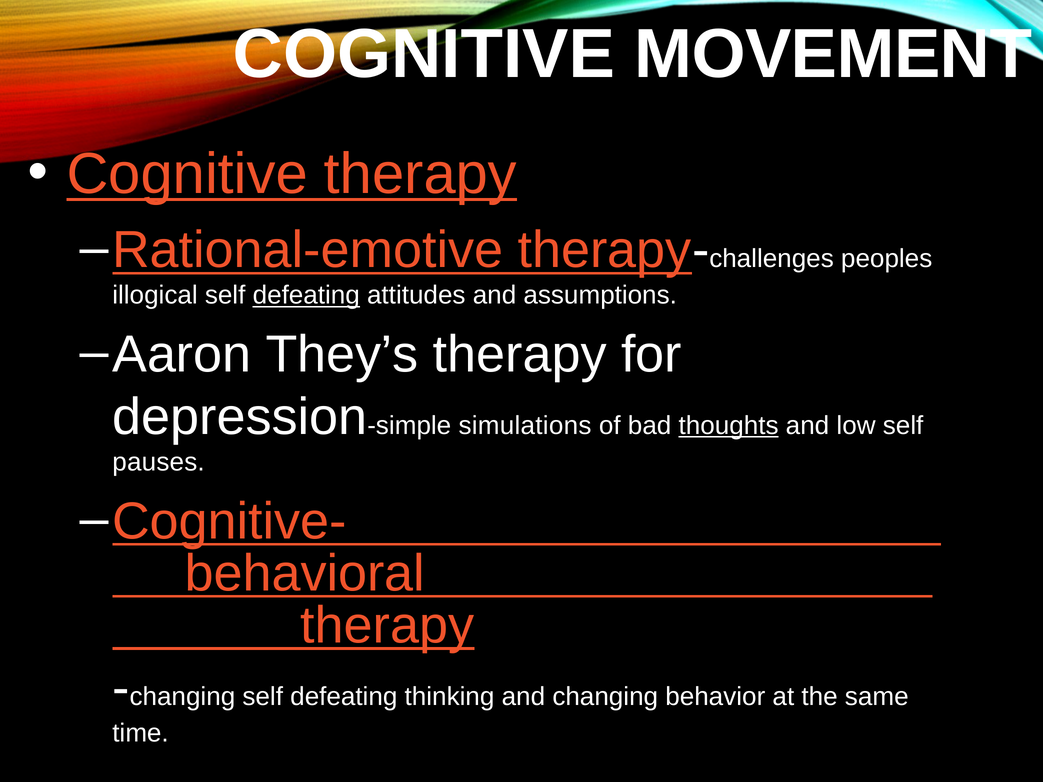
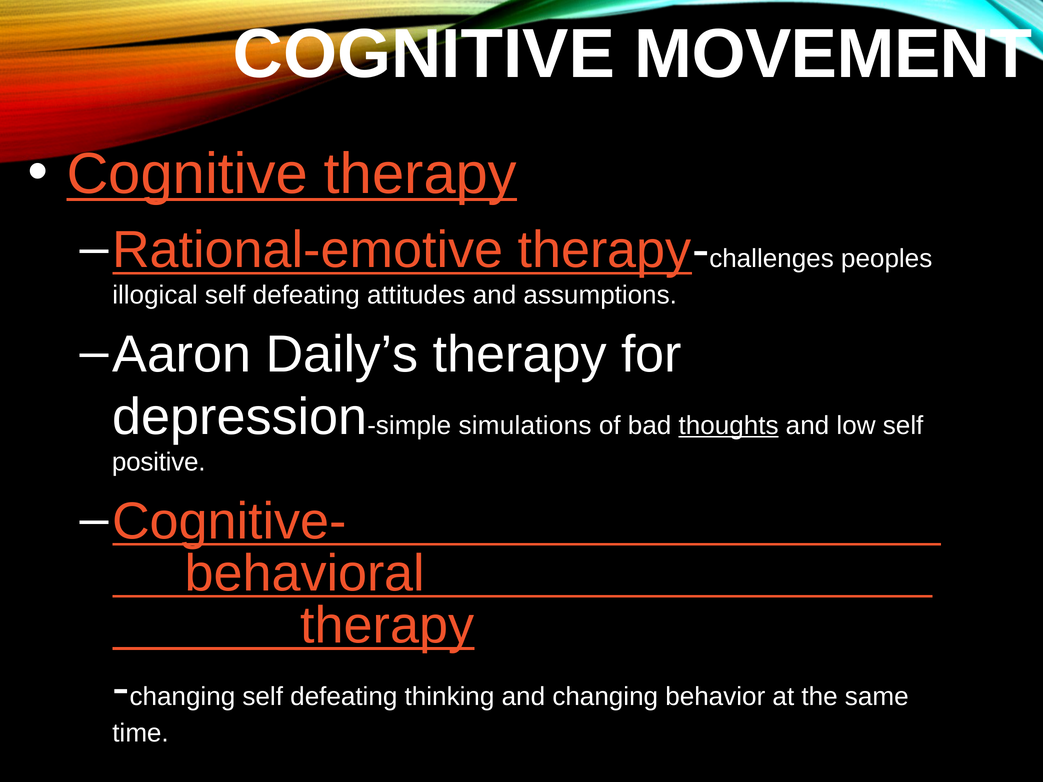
defeating at (306, 295) underline: present -> none
They’s: They’s -> Daily’s
pauses: pauses -> positive
